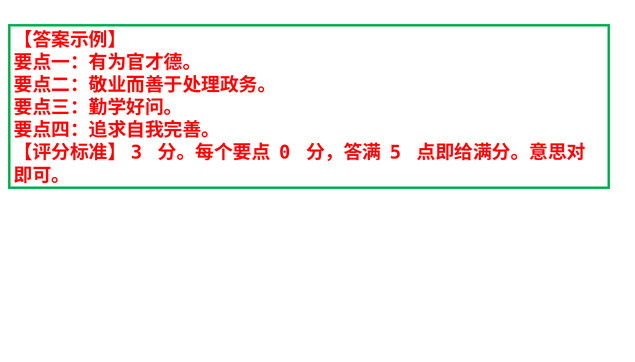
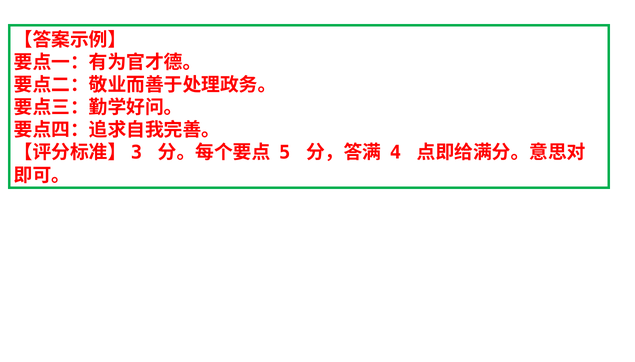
0: 0 -> 5
5: 5 -> 4
